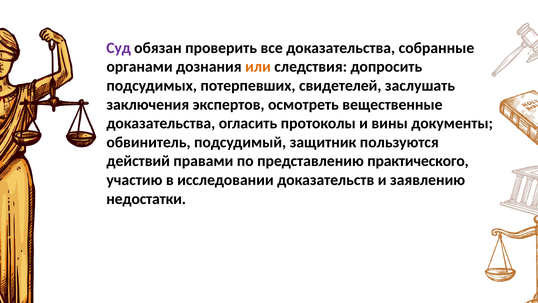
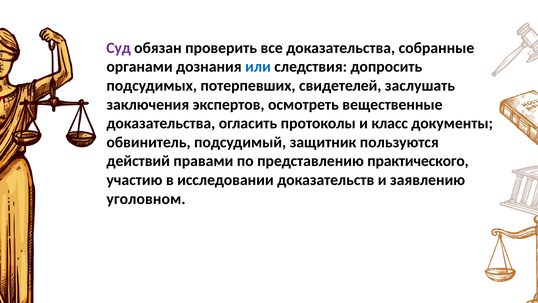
или colour: orange -> blue
вины: вины -> класс
недостатки: недостатки -> уголовном
